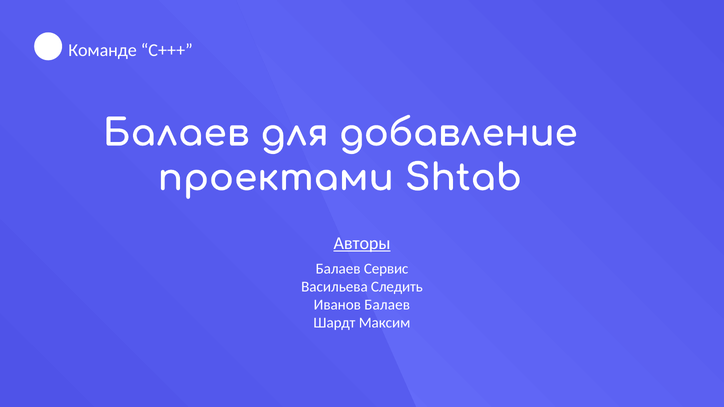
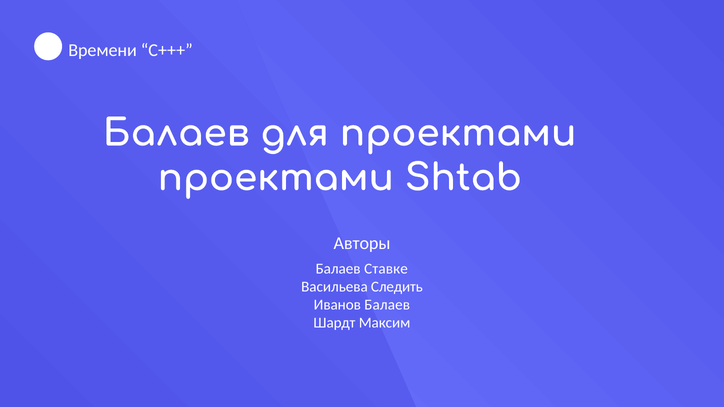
Команде: Команде -> Времени
для добавление: добавление -> проектами
Авторы underline: present -> none
Сервис: Сервис -> Ставке
